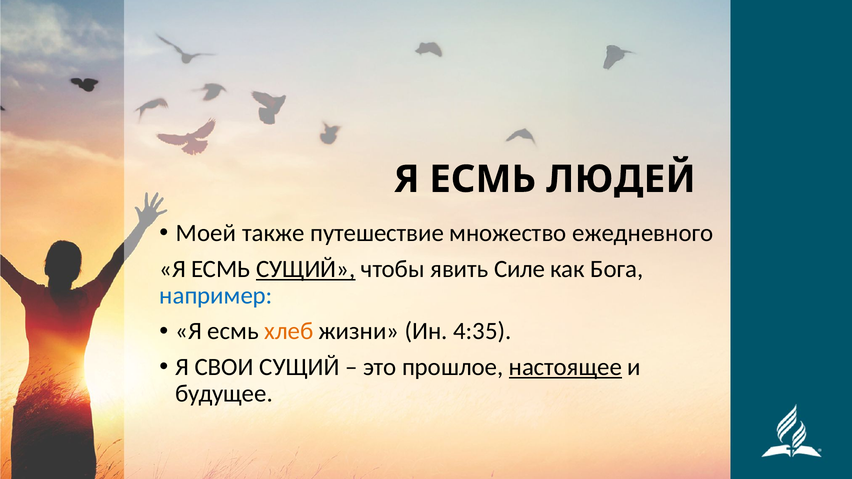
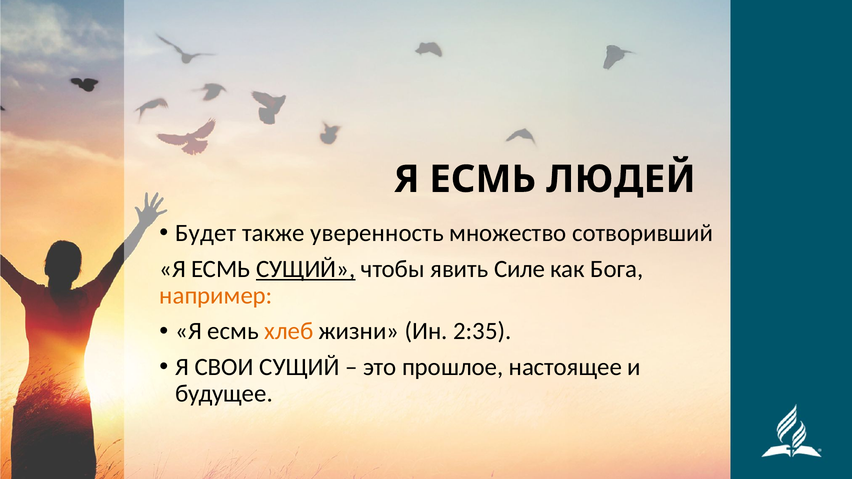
Моей: Моей -> Будет
путешествие: путешествие -> уверенность
ежедневного: ежедневного -> сотворивший
например colour: blue -> orange
4:35: 4:35 -> 2:35
настоящее underline: present -> none
